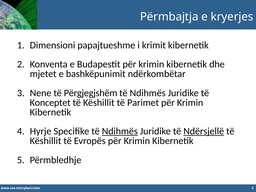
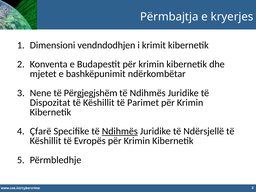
papajtueshme: papajtueshme -> vendndodhjen
Konceptet: Konceptet -> Dispozitat
Hyrje: Hyrje -> Çfarë
Ndërsjellë underline: present -> none
